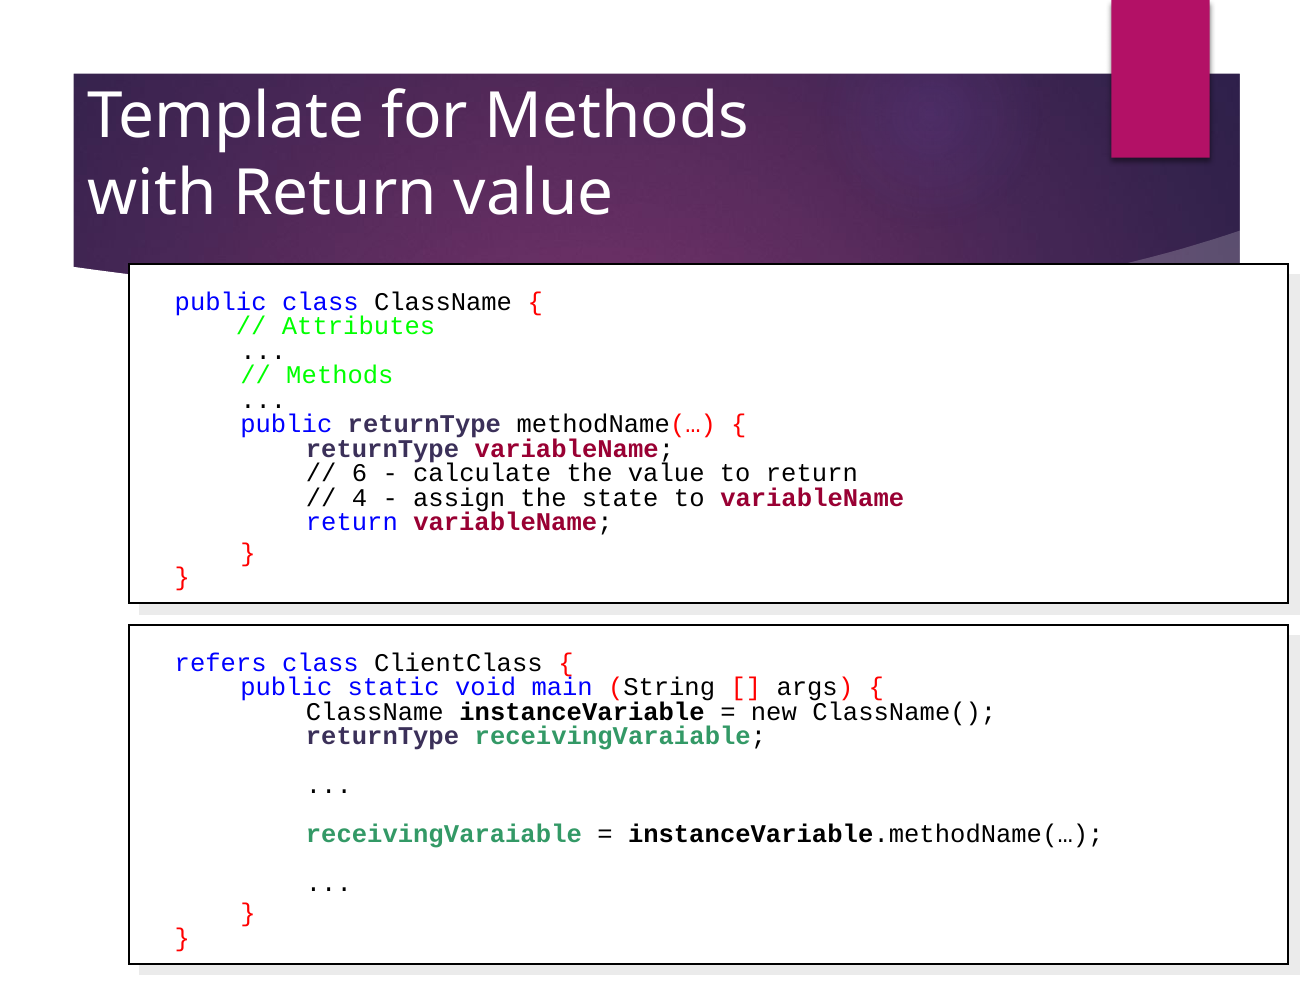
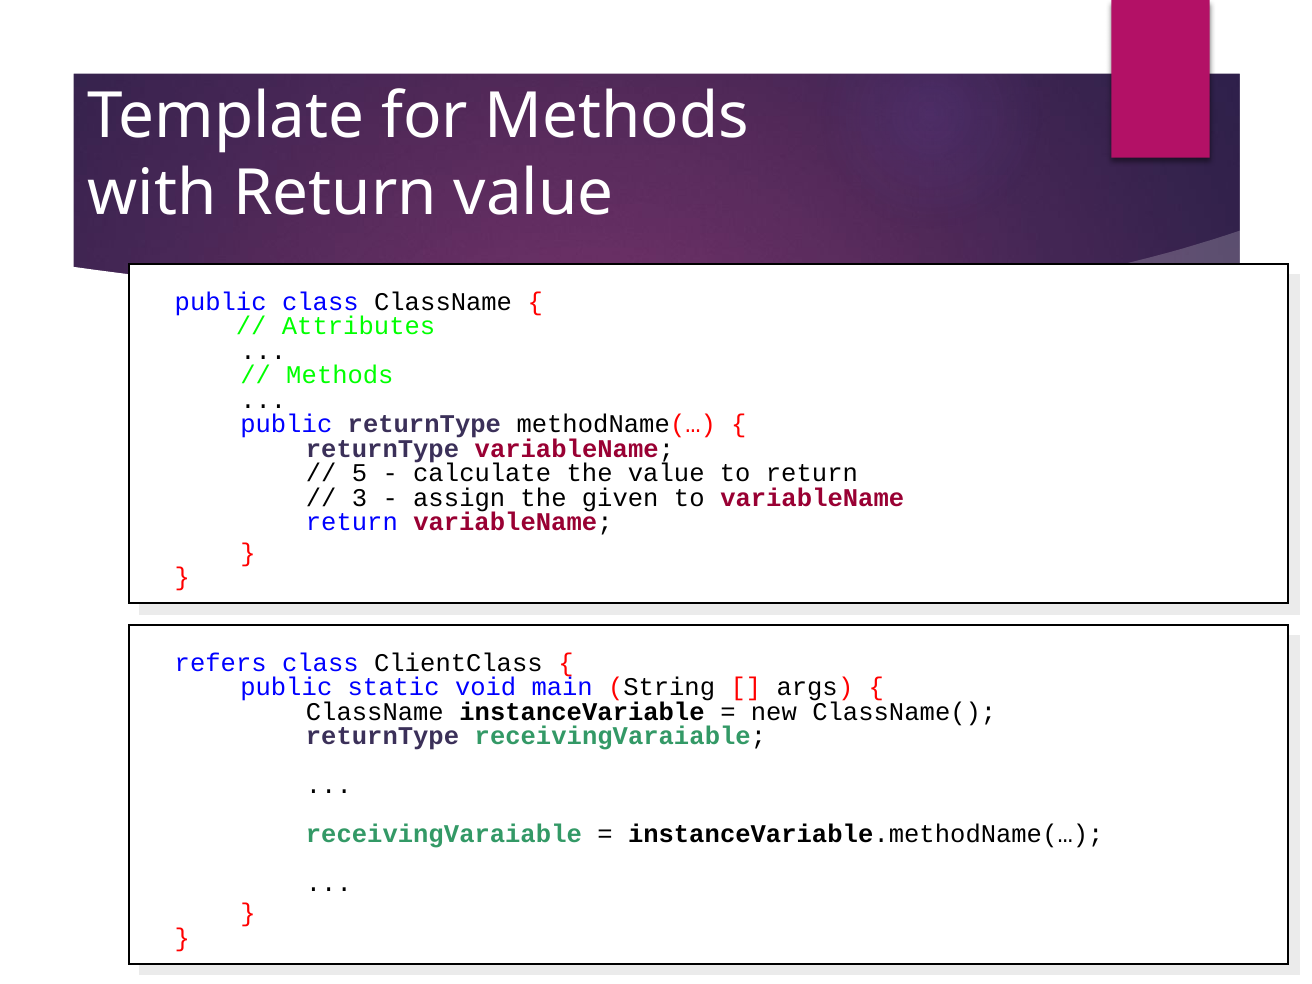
6: 6 -> 5
4: 4 -> 3
state: state -> given
